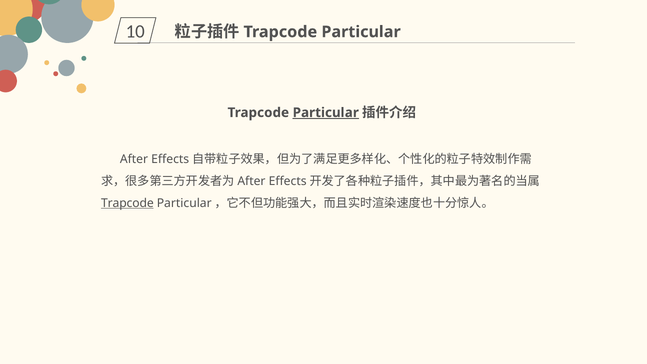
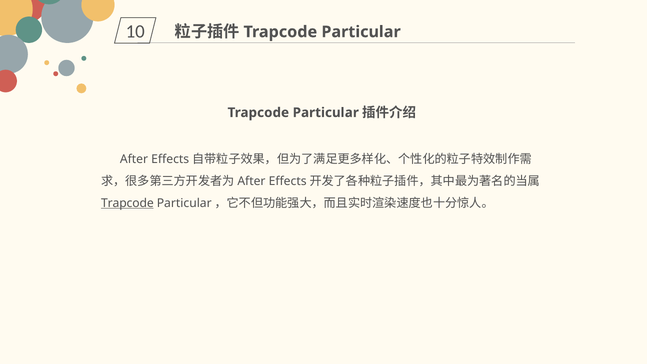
Particular at (326, 113) underline: present -> none
